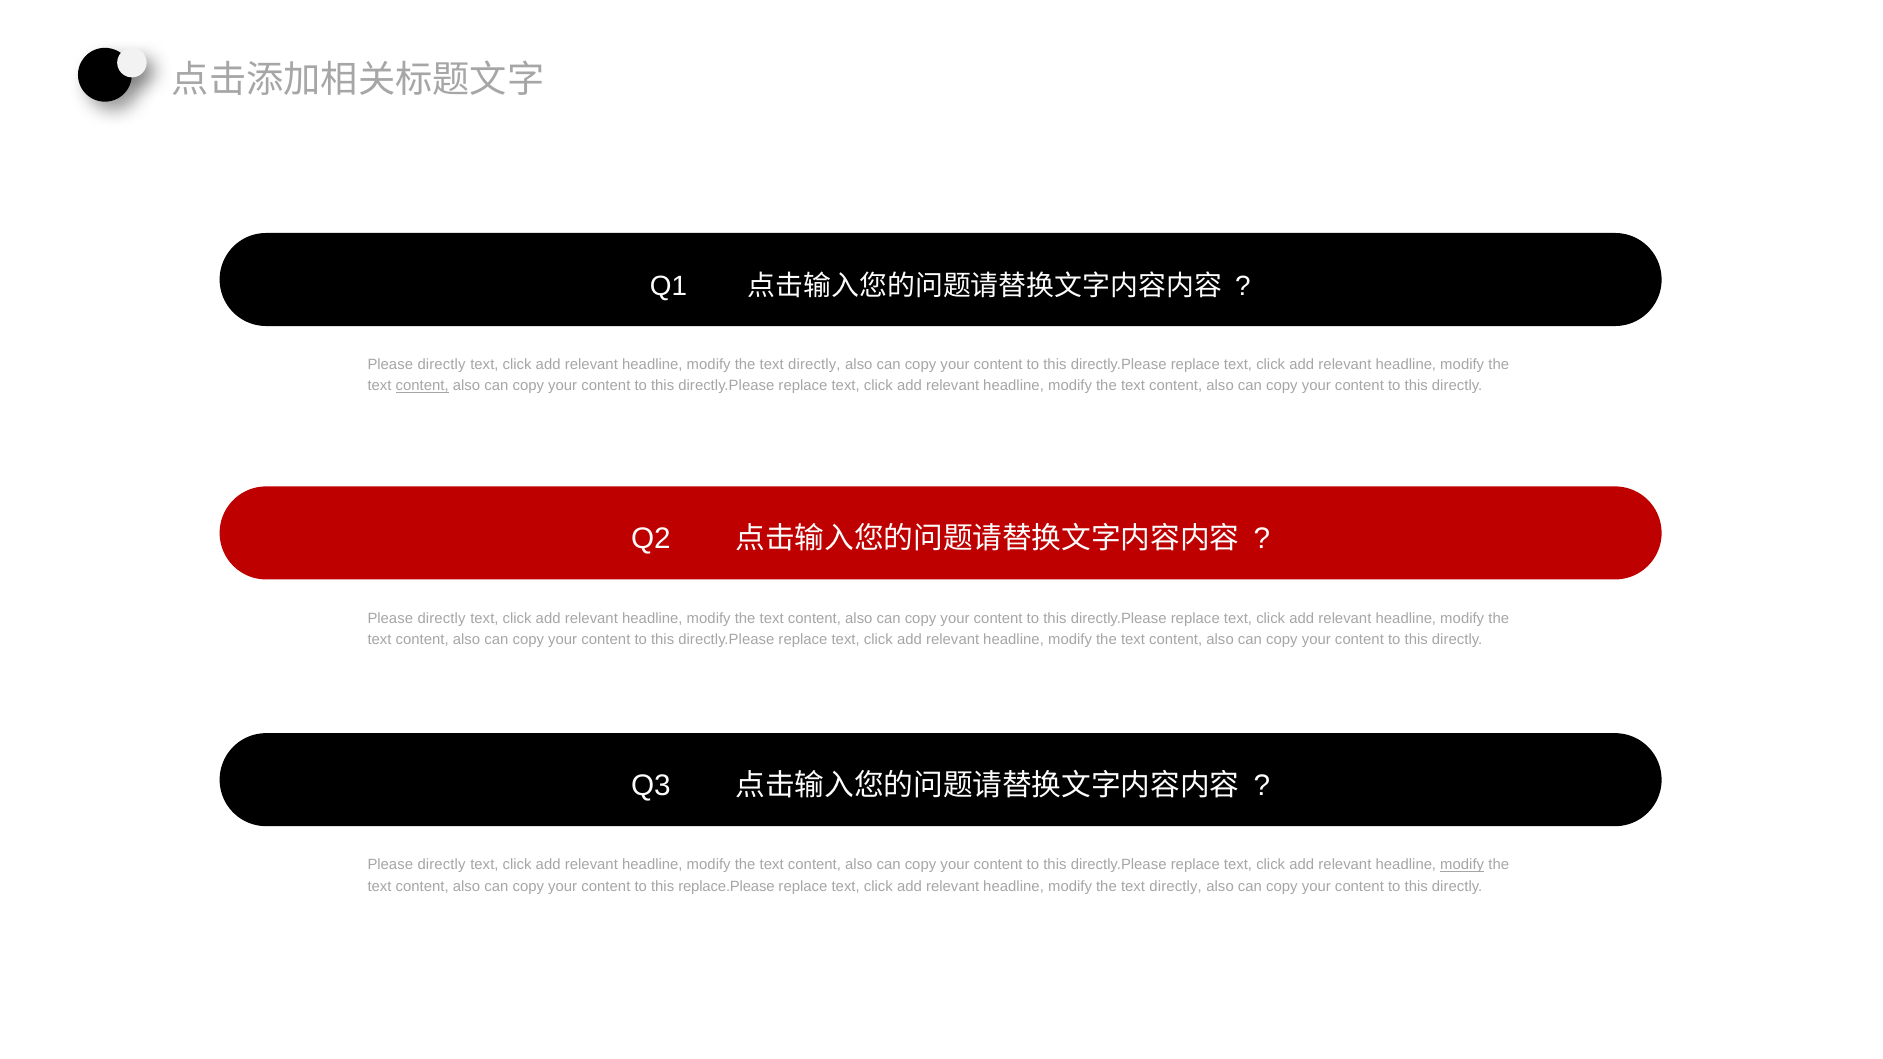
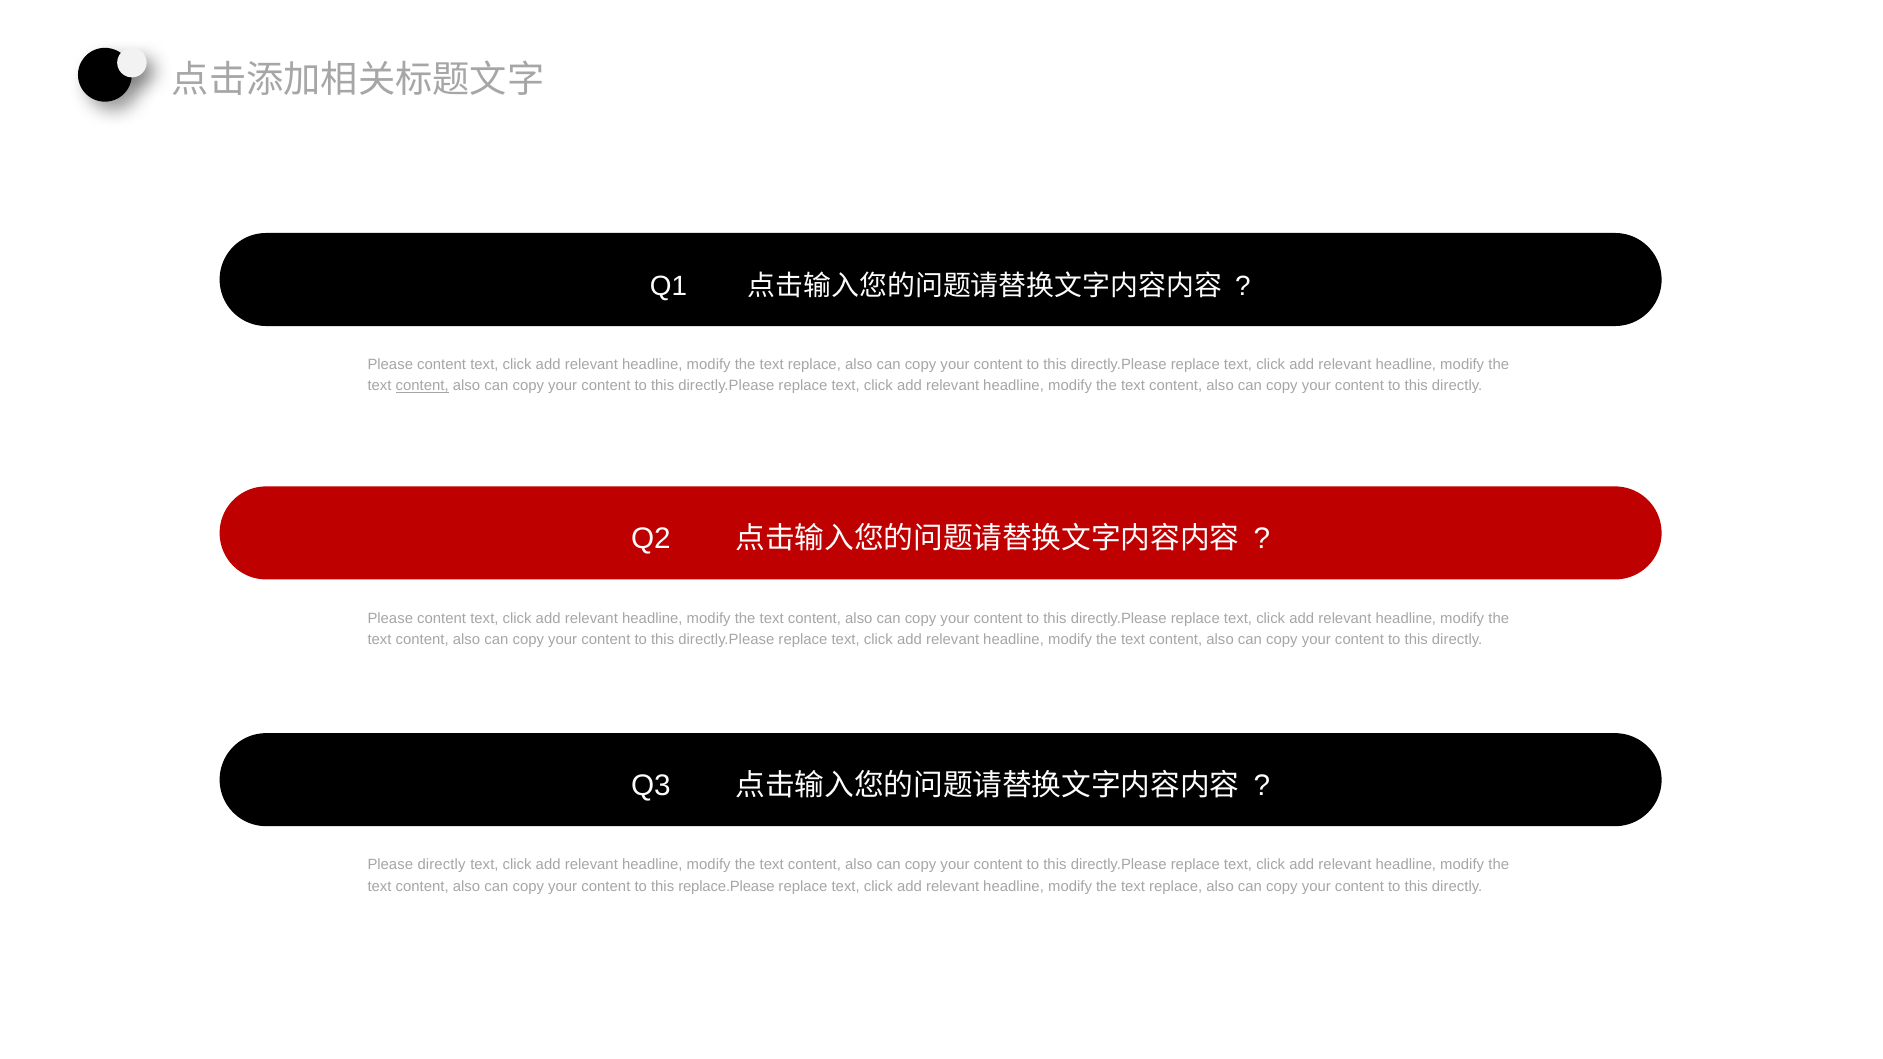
directly at (442, 365): directly -> content
directly at (814, 365): directly -> replace
directly at (442, 618): directly -> content
modify at (1462, 865) underline: present -> none
directly at (1176, 886): directly -> replace
